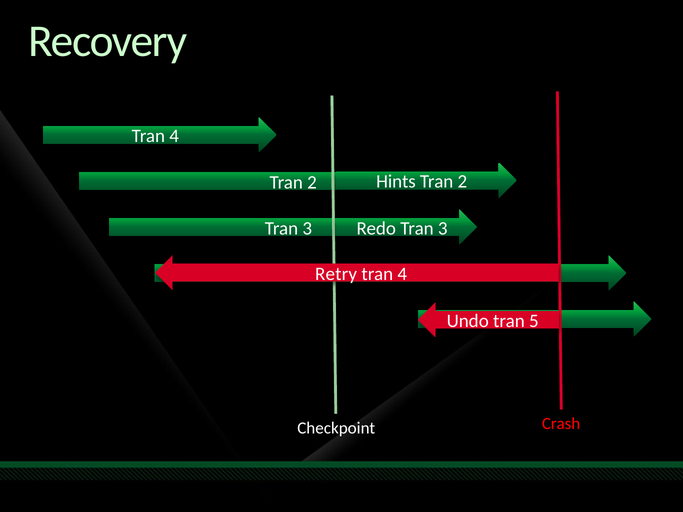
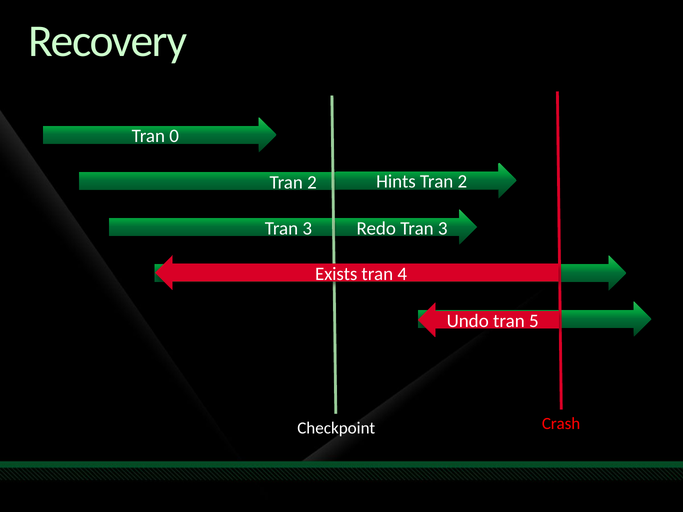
4 at (174, 136): 4 -> 0
Retry: Retry -> Exists
